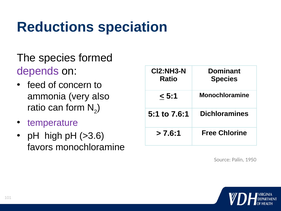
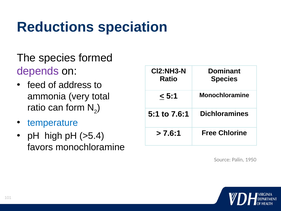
concern: concern -> address
also: also -> total
temperature colour: purple -> blue
>3.6: >3.6 -> >5.4
